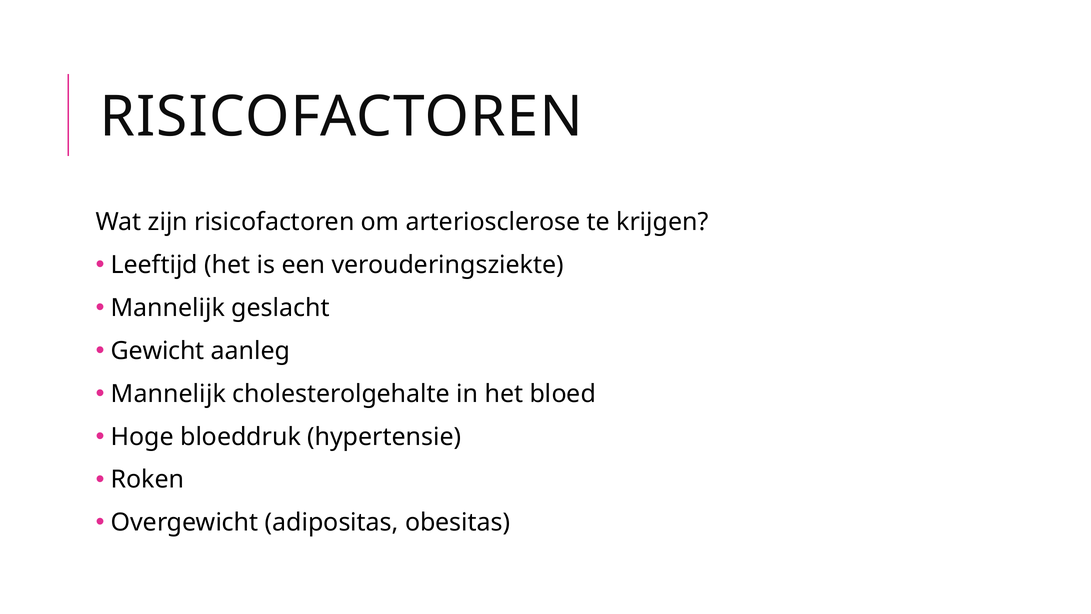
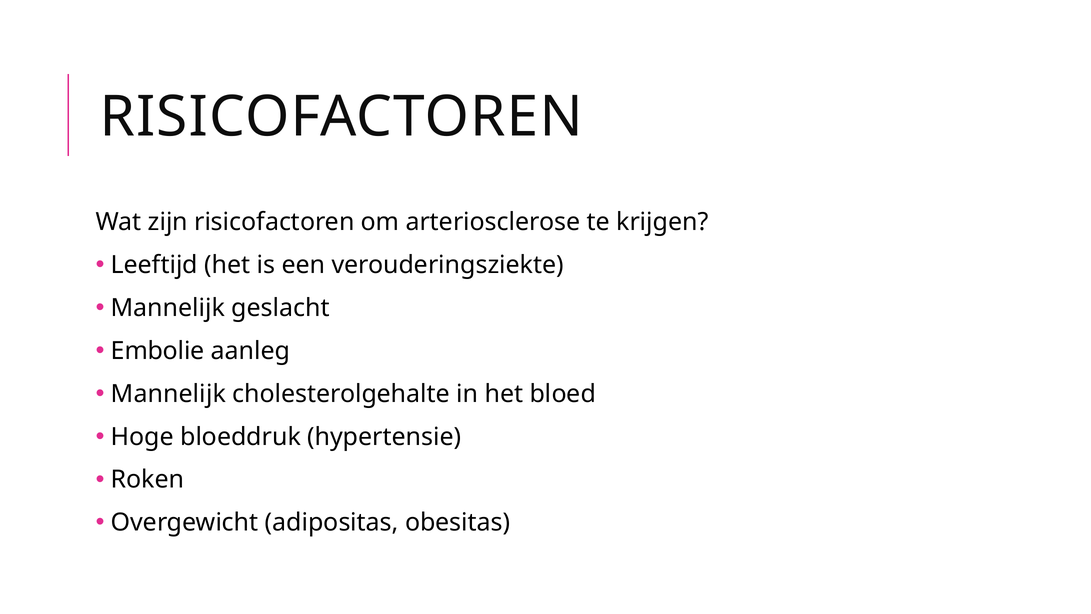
Gewicht: Gewicht -> Embolie
